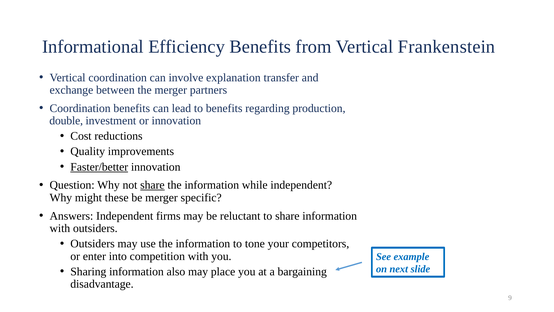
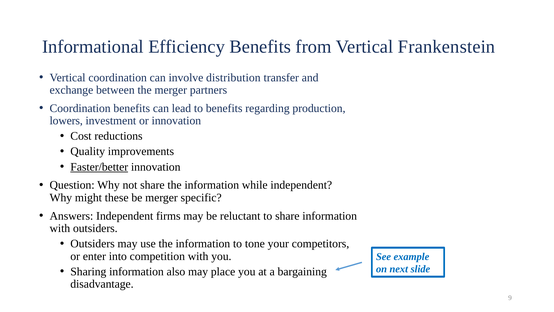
explanation: explanation -> distribution
double: double -> lowers
share at (152, 185) underline: present -> none
